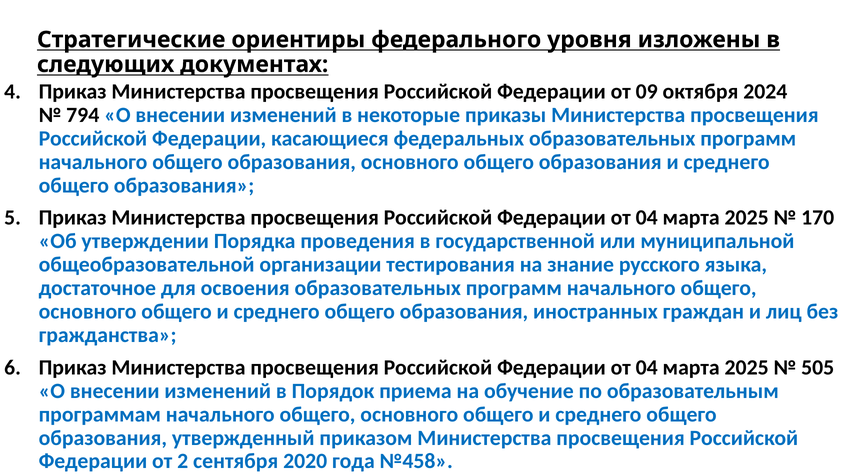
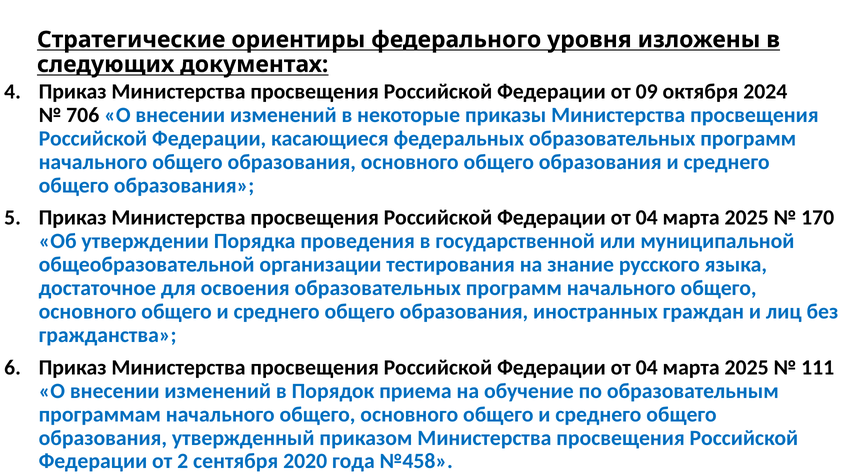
794: 794 -> 706
505: 505 -> 111
